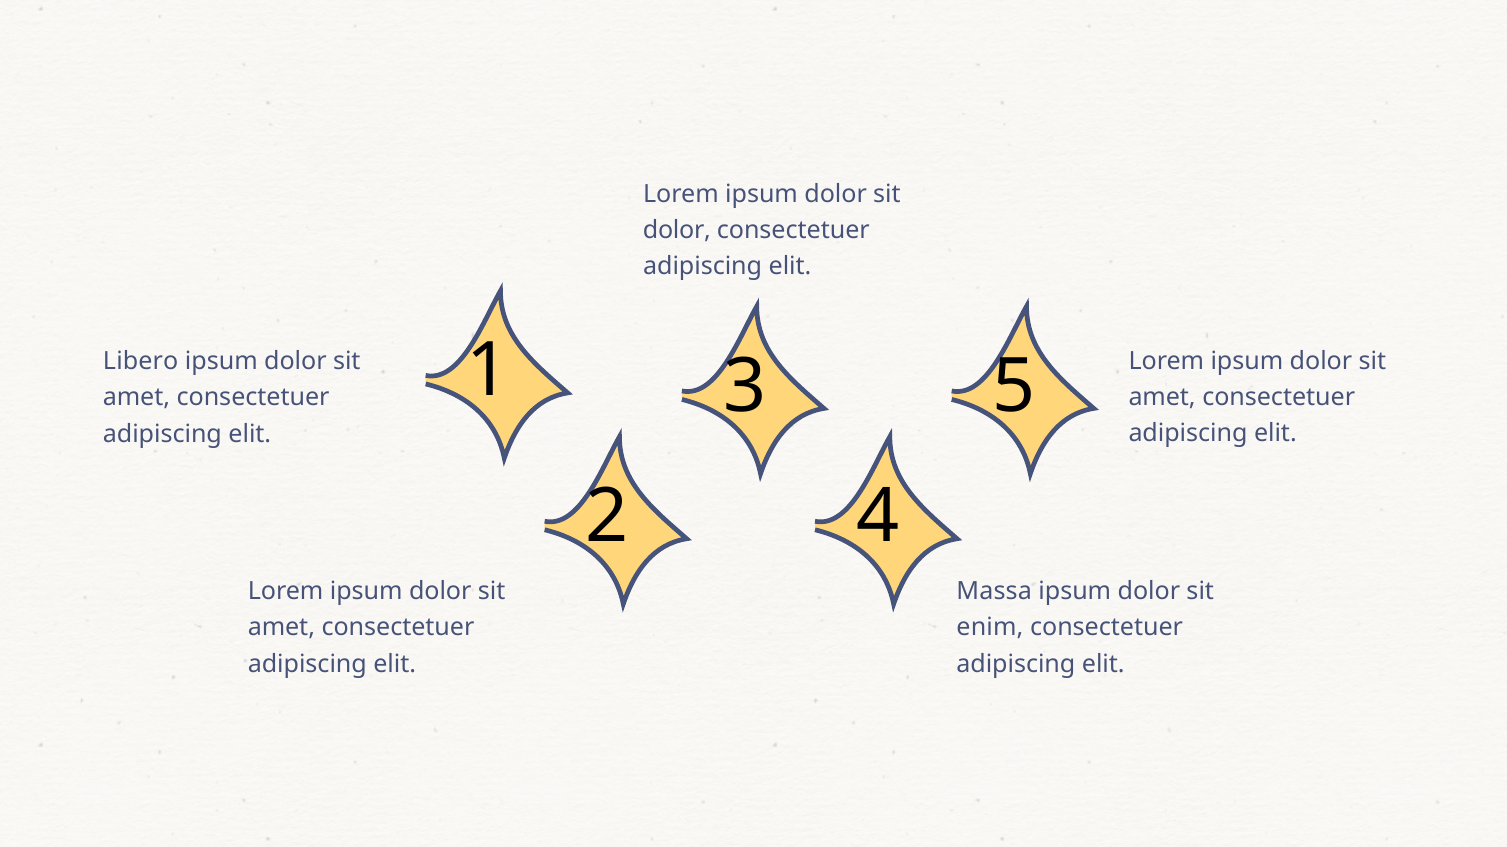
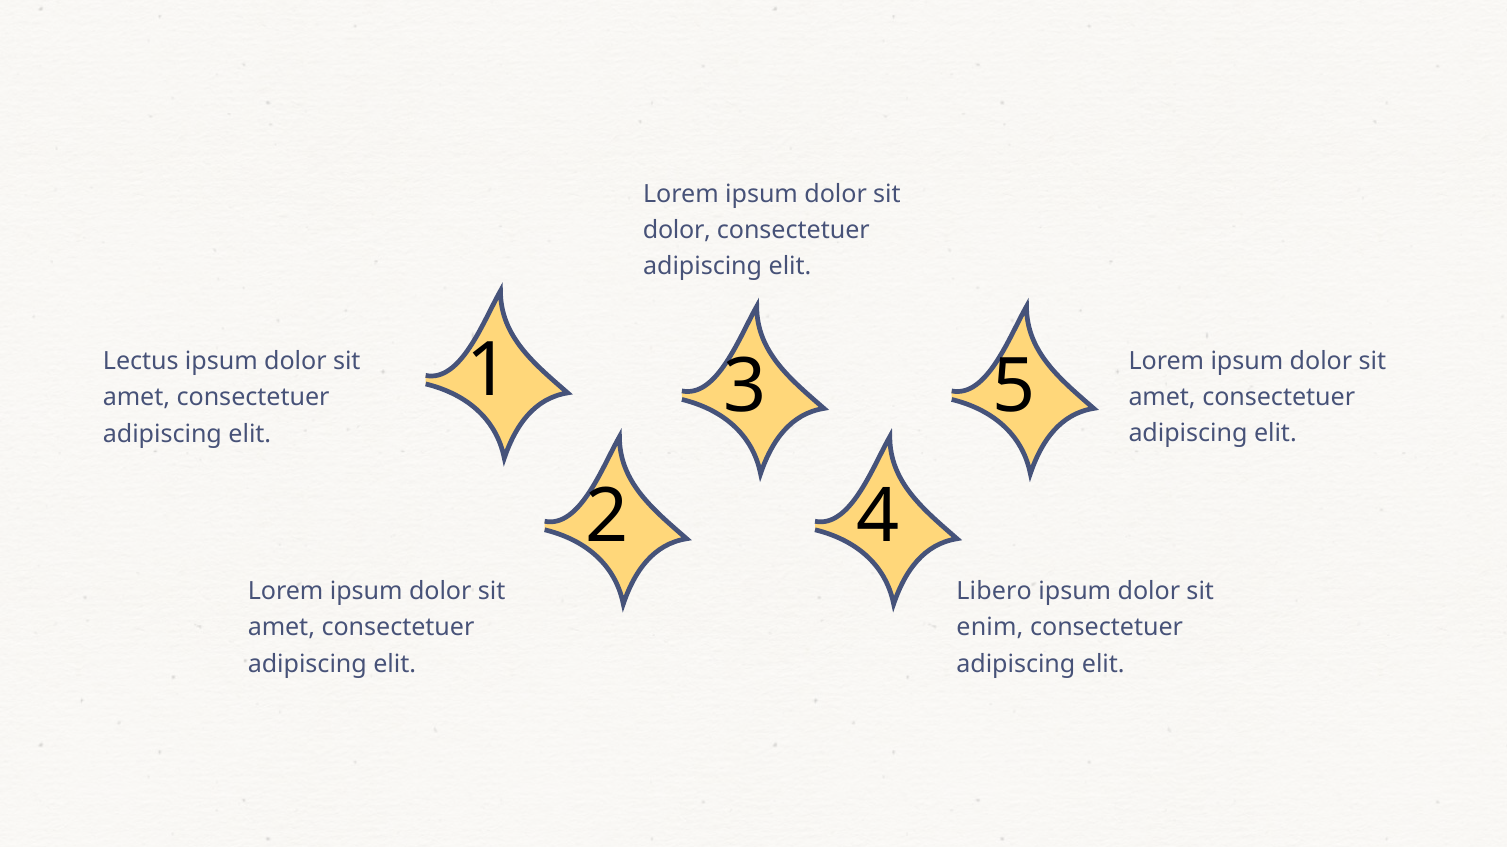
Libero: Libero -> Lectus
Massa: Massa -> Libero
